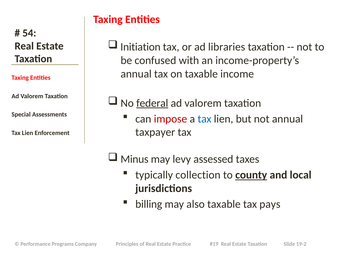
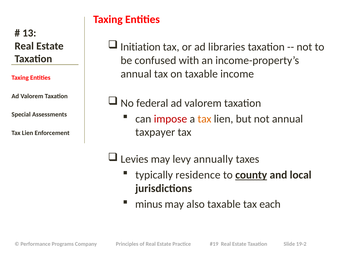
54: 54 -> 13
federal underline: present -> none
tax at (205, 119) colour: blue -> orange
Minus: Minus -> Levies
assessed: assessed -> annually
collection: collection -> residence
billing: billing -> minus
pays: pays -> each
